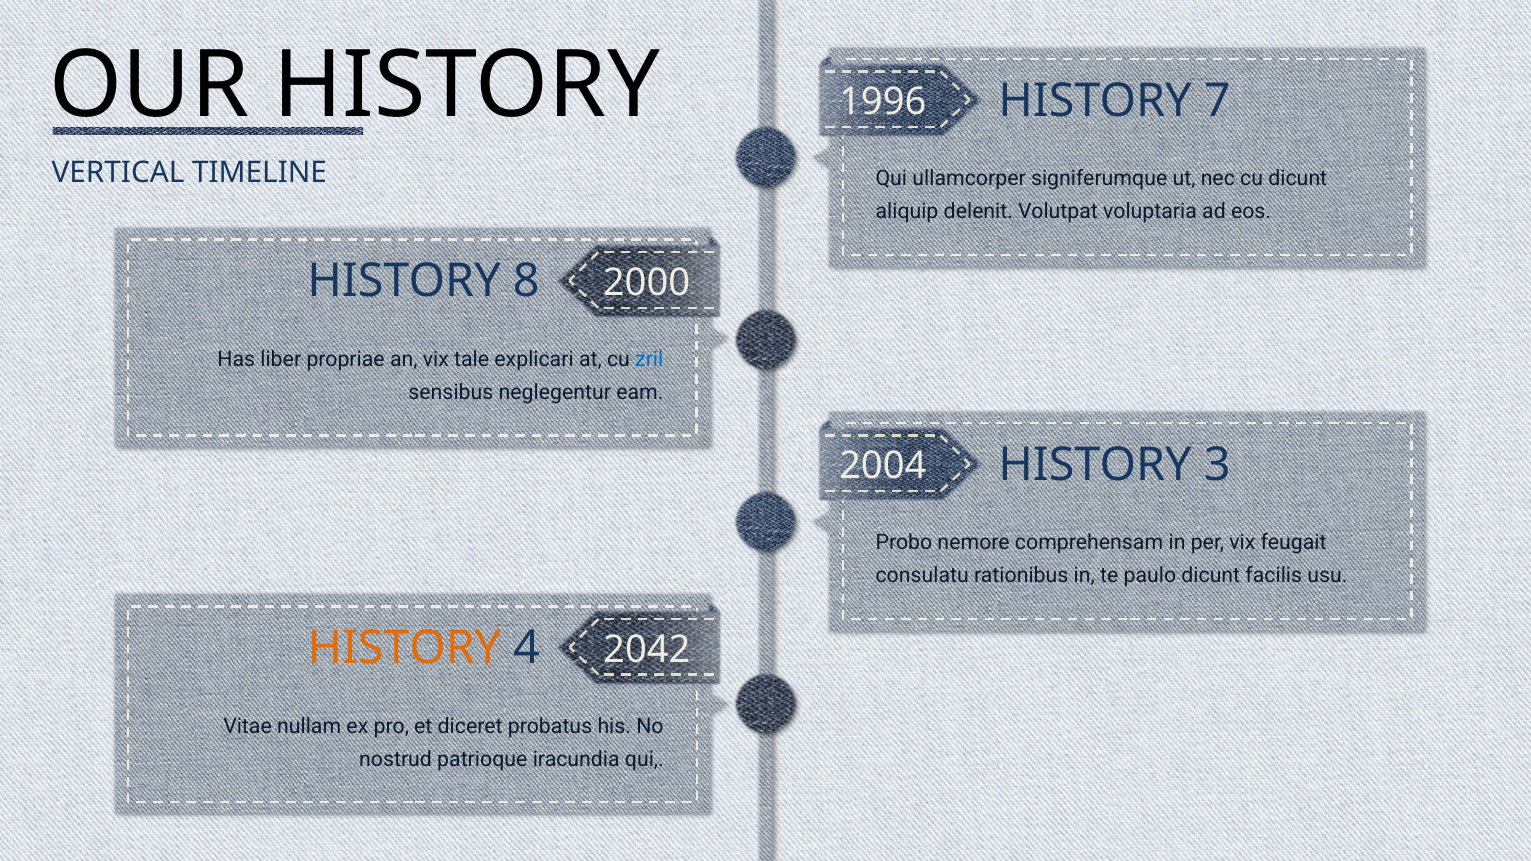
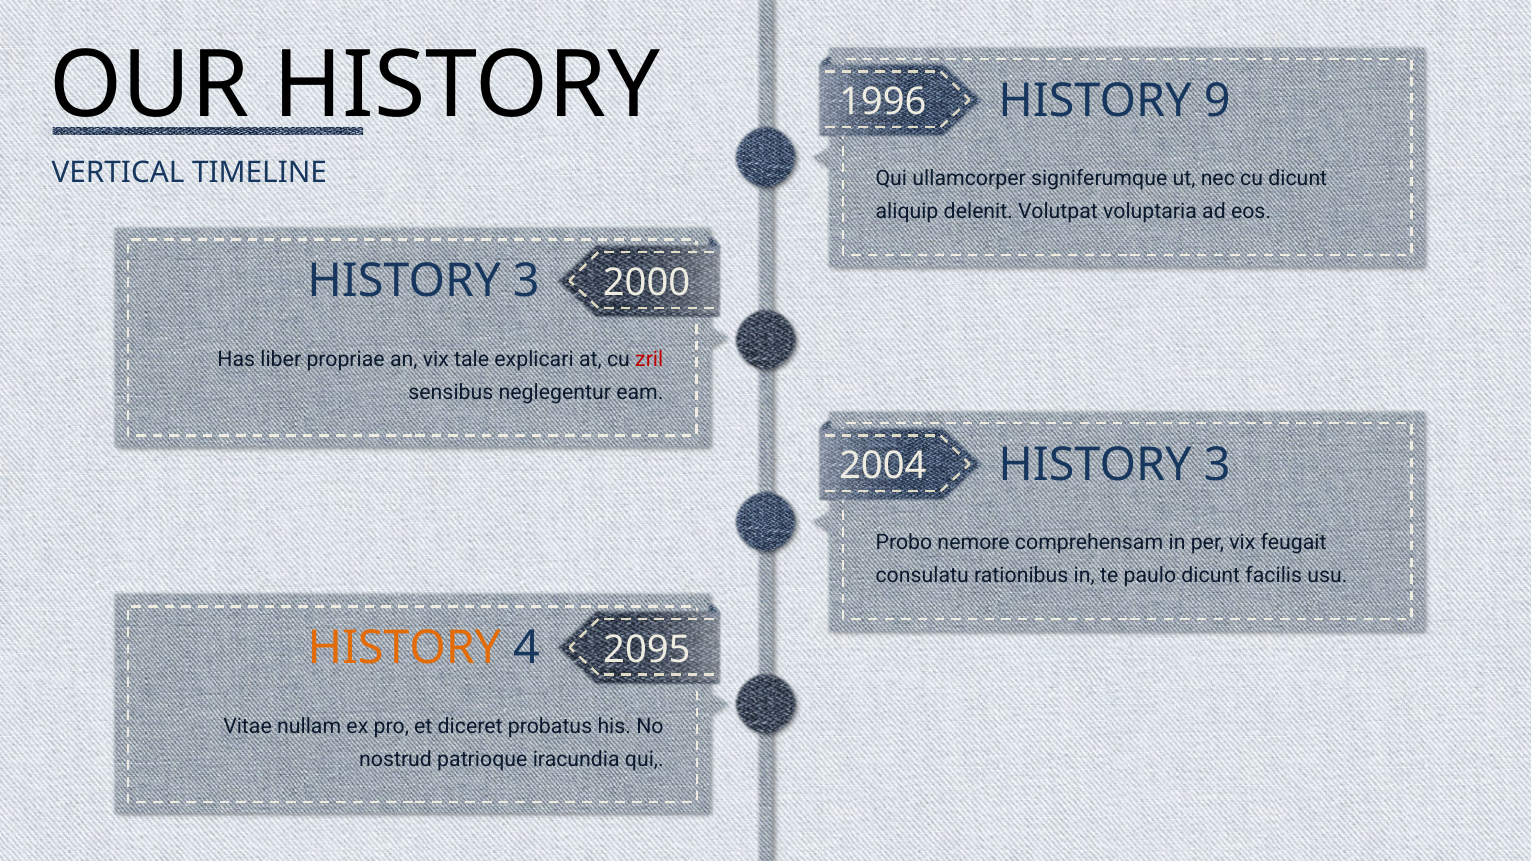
7: 7 -> 9
8 at (526, 282): 8 -> 3
zril colour: blue -> red
2042: 2042 -> 2095
